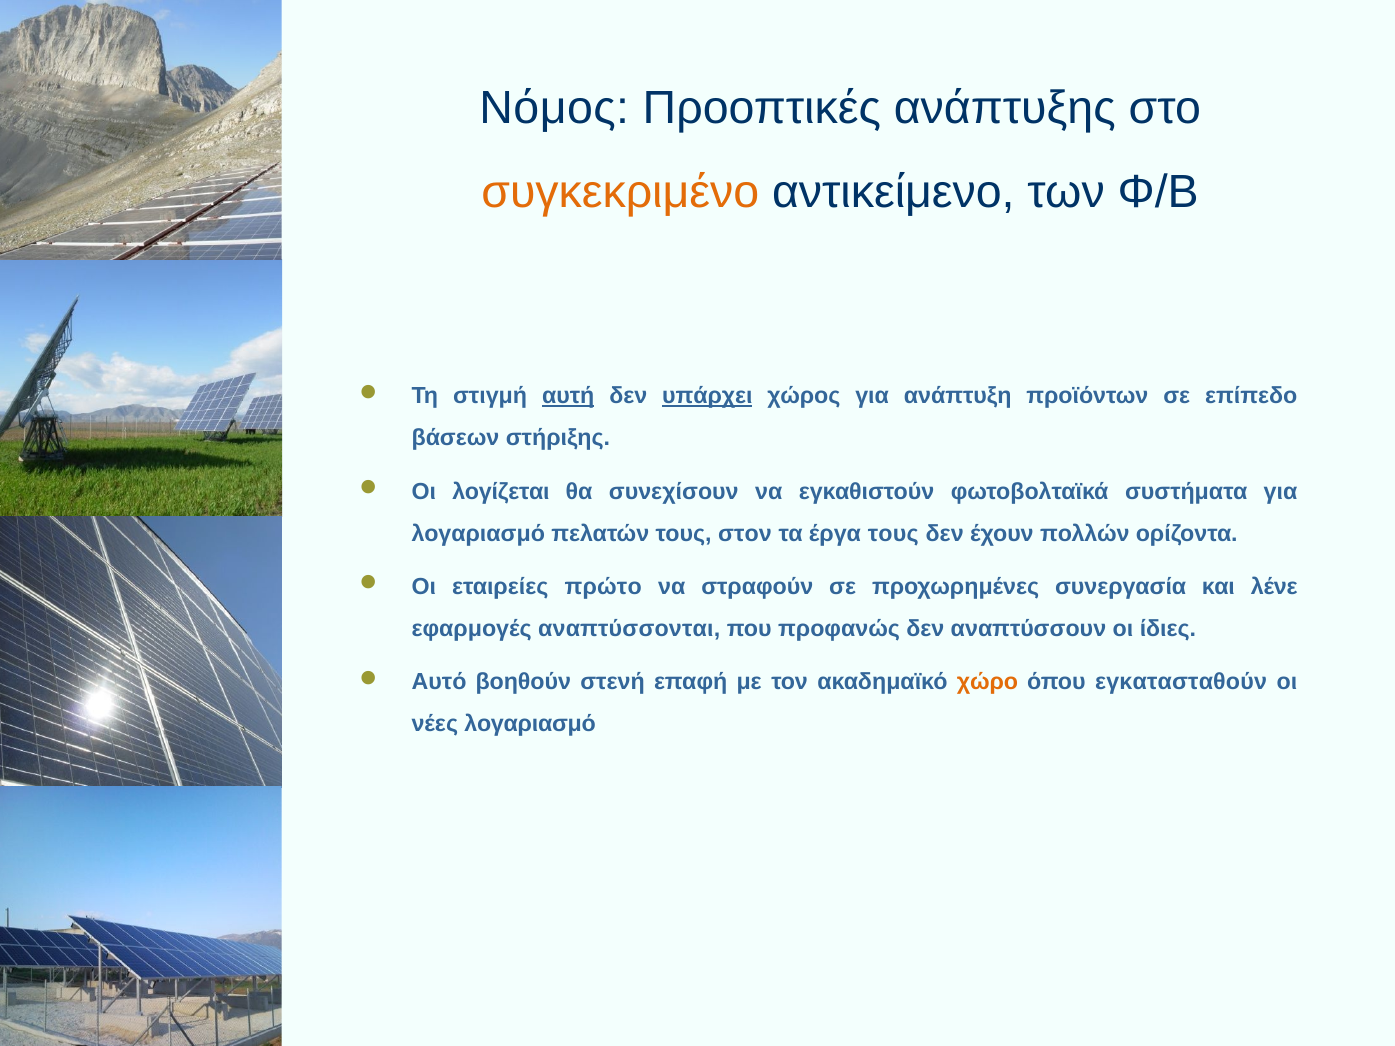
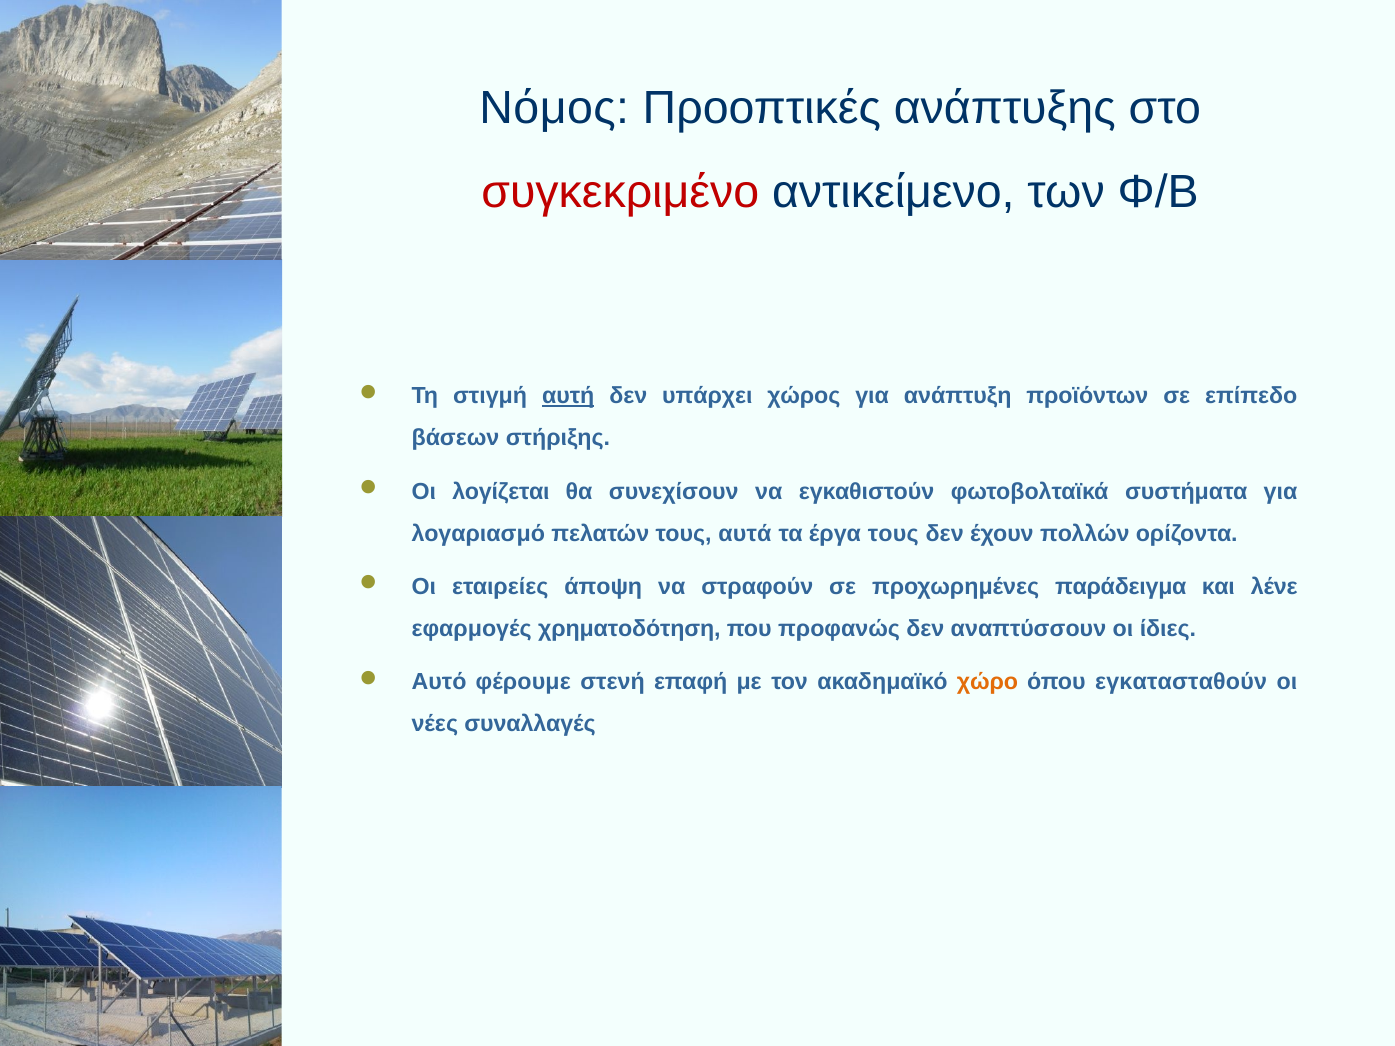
συγκεκριμένο colour: orange -> red
υπάρχει underline: present -> none
στον: στον -> αυτά
πρώτο: πρώτο -> άποψη
συνεργασία: συνεργασία -> παράδειγμα
αναπτύσσονται: αναπτύσσονται -> χρηματοδότηση
βοηθούν: βοηθούν -> φέρουμε
νέες λογαριασμό: λογαριασμό -> συναλλαγές
